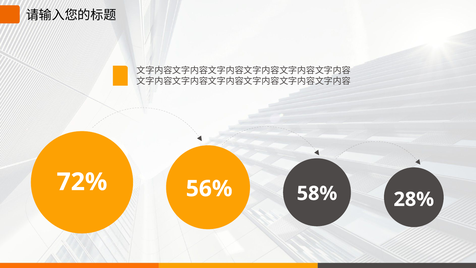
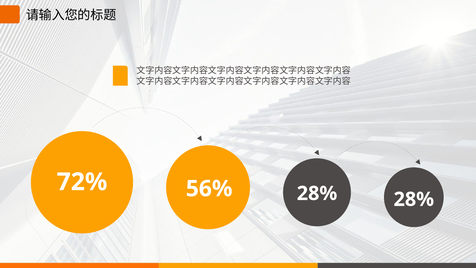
72% 58%: 58% -> 28%
